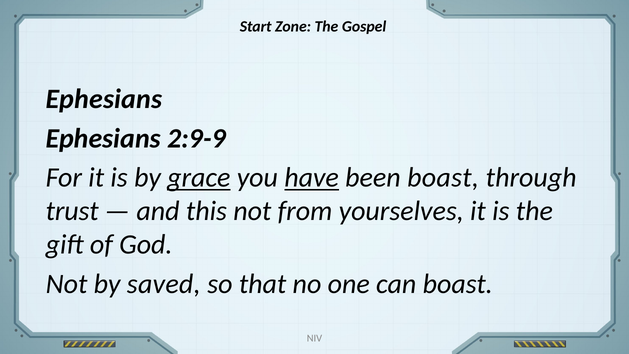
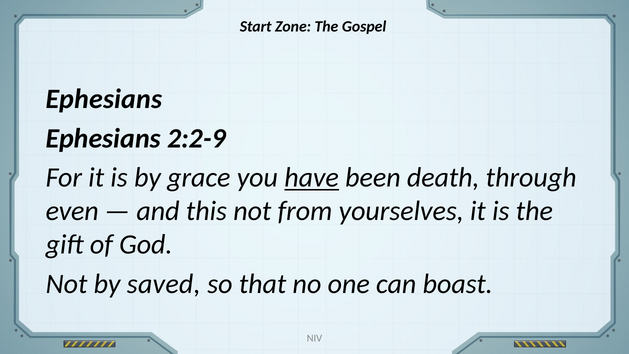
2:9-9: 2:9-9 -> 2:2-9
grace underline: present -> none
been boast: boast -> death
trust: trust -> even
